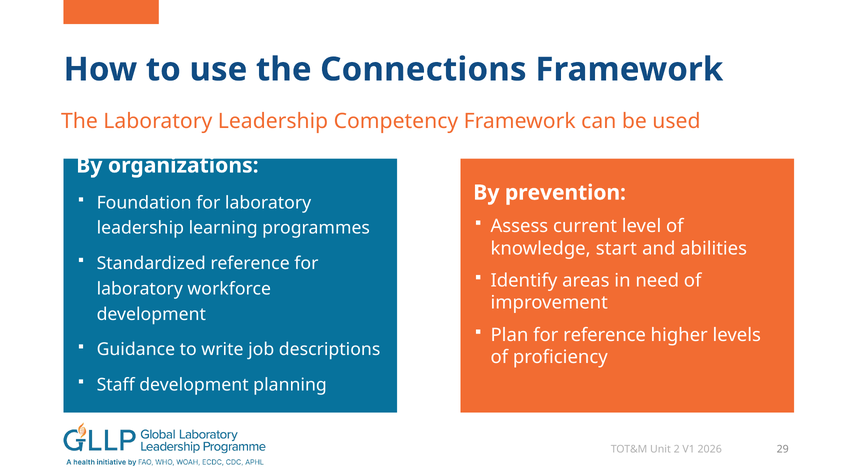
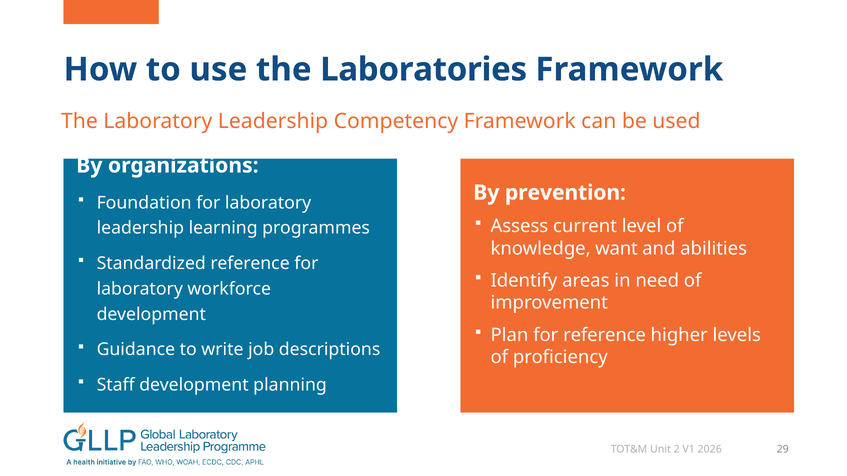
Connections: Connections -> Laboratories
start: start -> want
